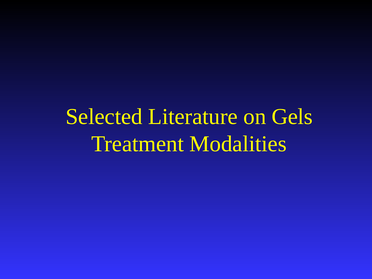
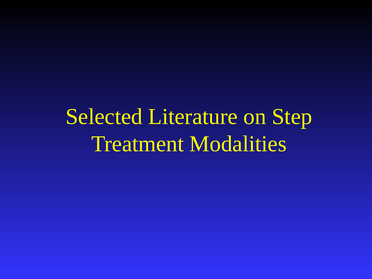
Gels: Gels -> Step
